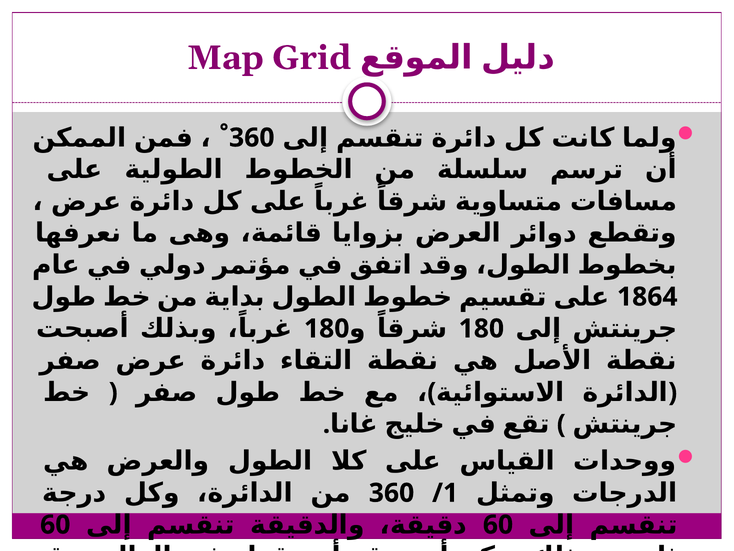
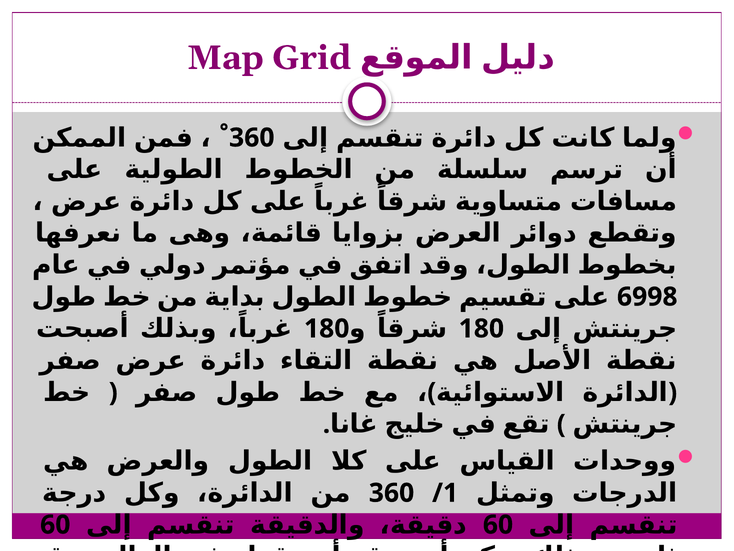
1864: 1864 -> 6998
